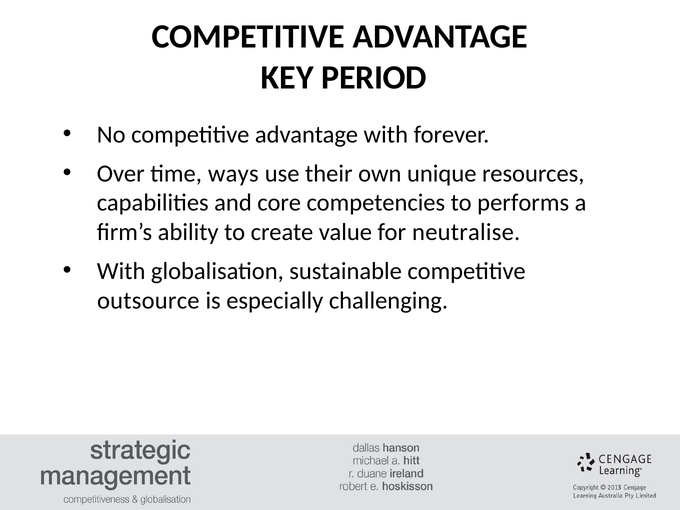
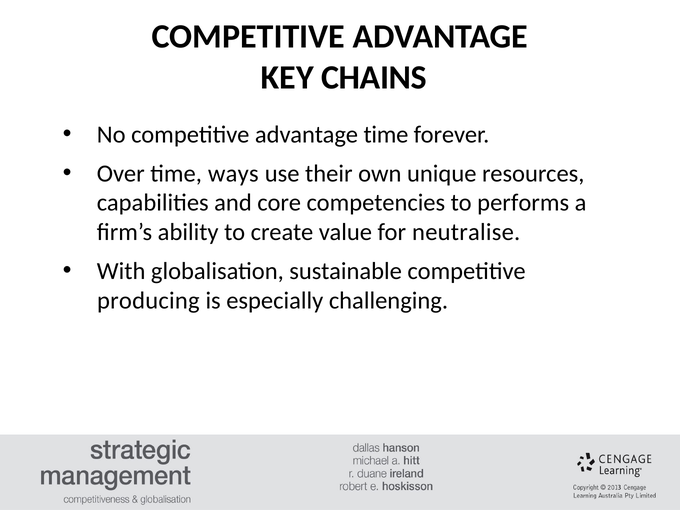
PERIOD: PERIOD -> CHAINS
advantage with: with -> time
outsource: outsource -> producing
